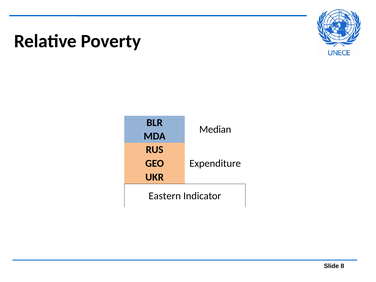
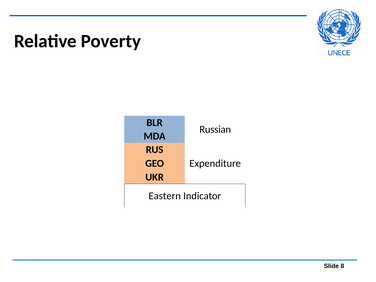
Median: Median -> Russian
